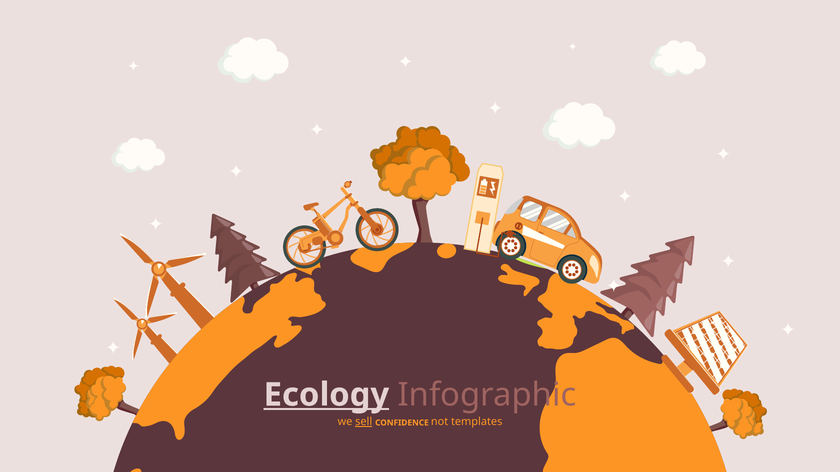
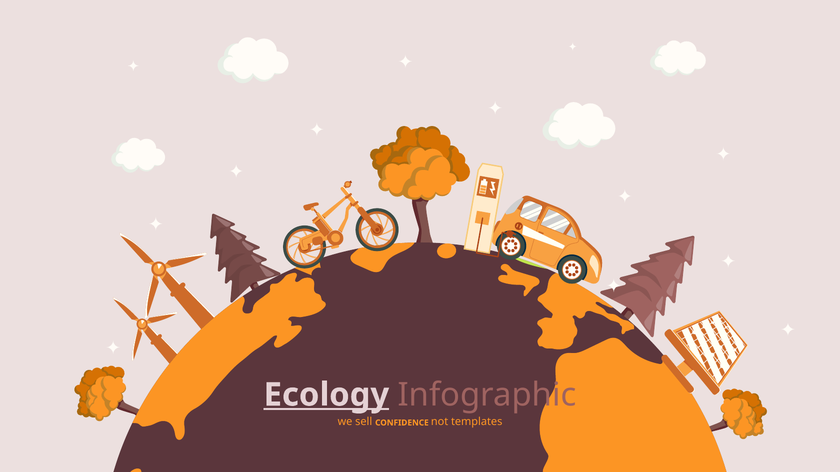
sell underline: present -> none
